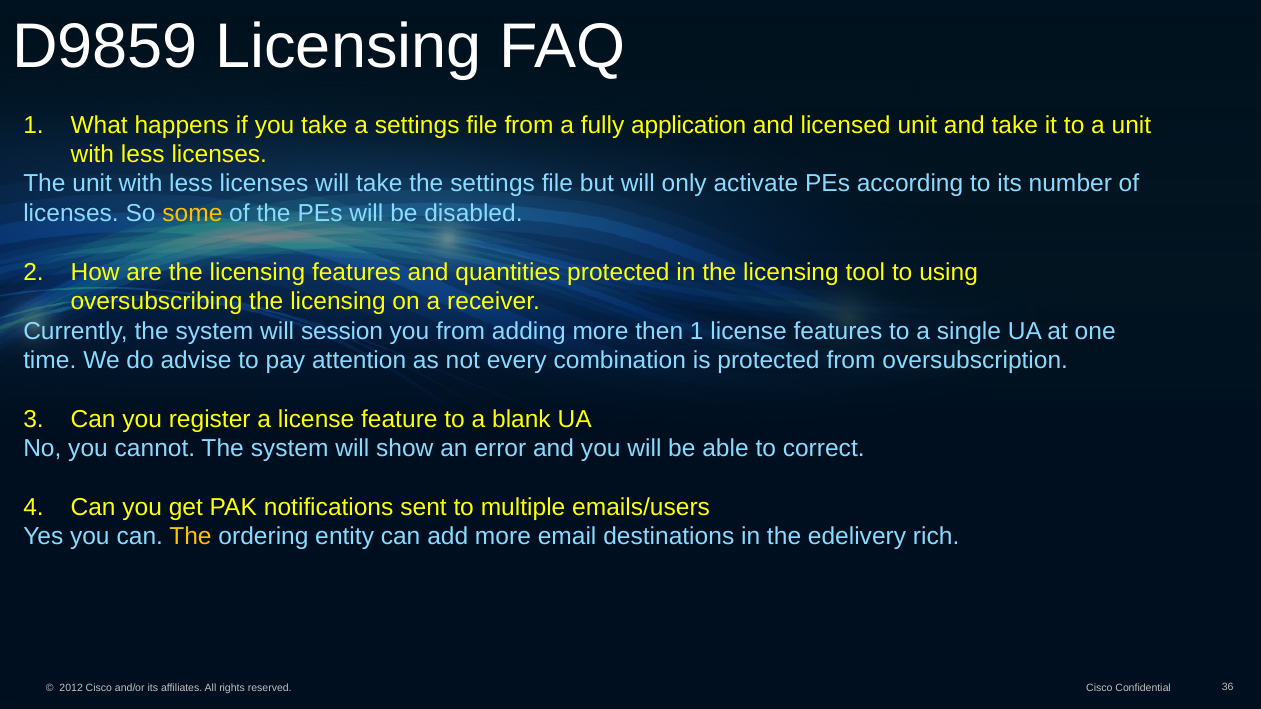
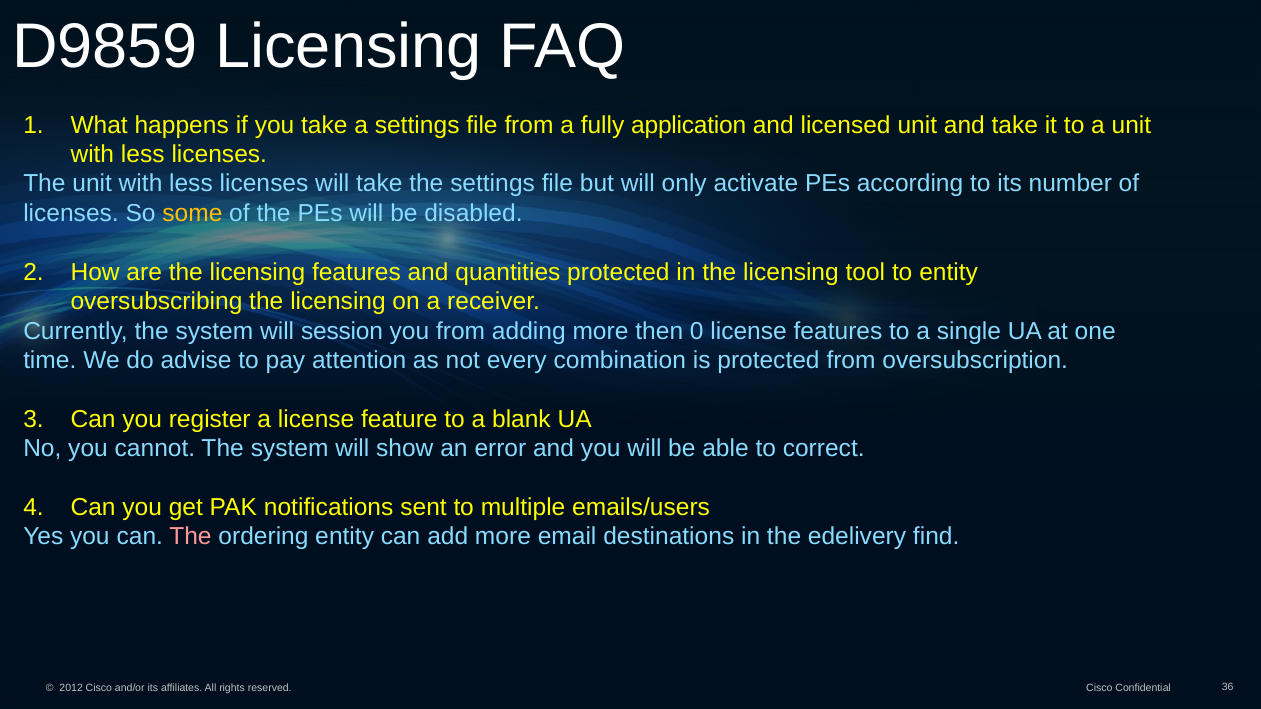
to using: using -> entity
then 1: 1 -> 0
The at (190, 537) colour: yellow -> pink
rich: rich -> find
